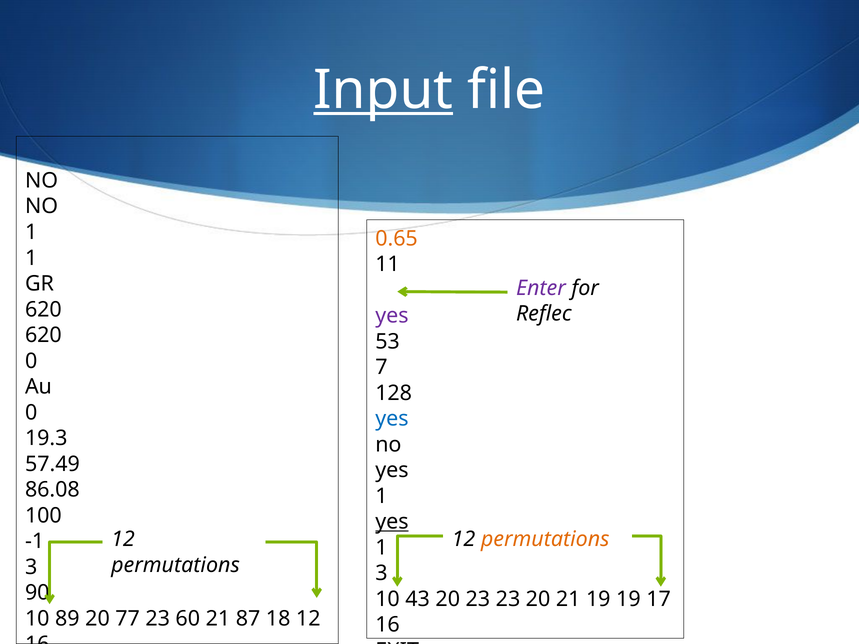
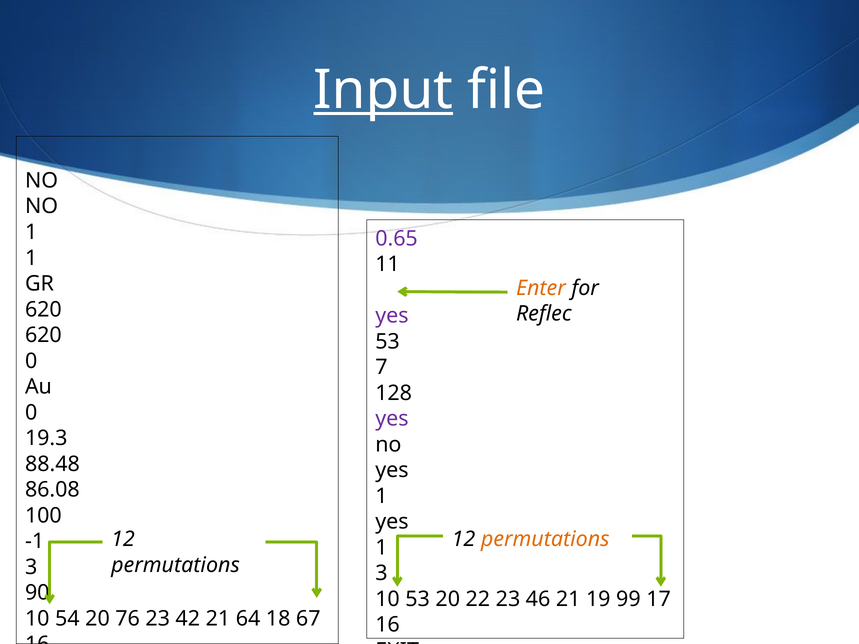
0.65 colour: orange -> purple
Enter colour: purple -> orange
yes at (392, 419) colour: blue -> purple
57.49: 57.49 -> 88.48
yes at (392, 522) underline: present -> none
10 43: 43 -> 53
20 23: 23 -> 22
23 20: 20 -> 46
19 19: 19 -> 99
89: 89 -> 54
77: 77 -> 76
60: 60 -> 42
87: 87 -> 64
18 12: 12 -> 67
